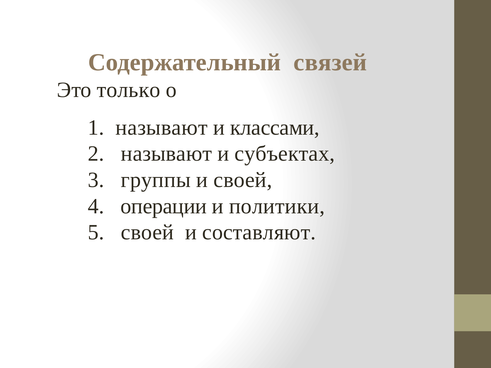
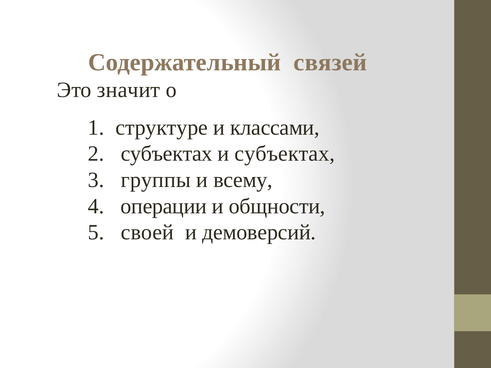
только: только -> значит
называют at (162, 128): называют -> структуре
называют at (166, 154): называют -> субъектах
и своей: своей -> всему
политики: политики -> общности
составляют: составляют -> демоверсий
